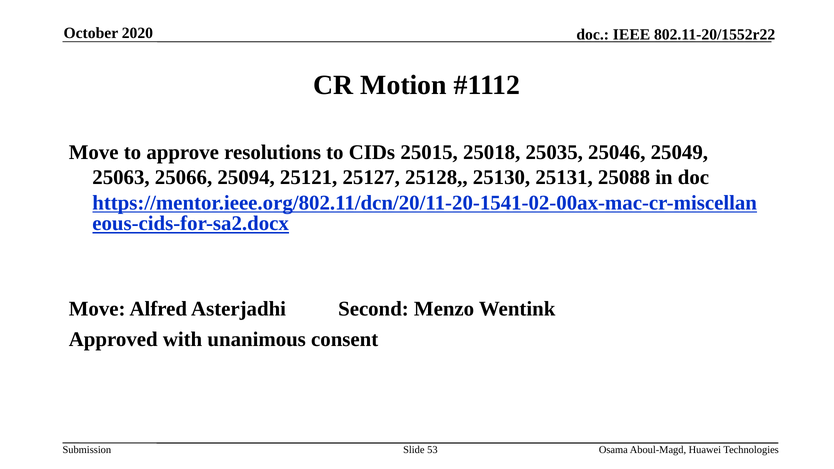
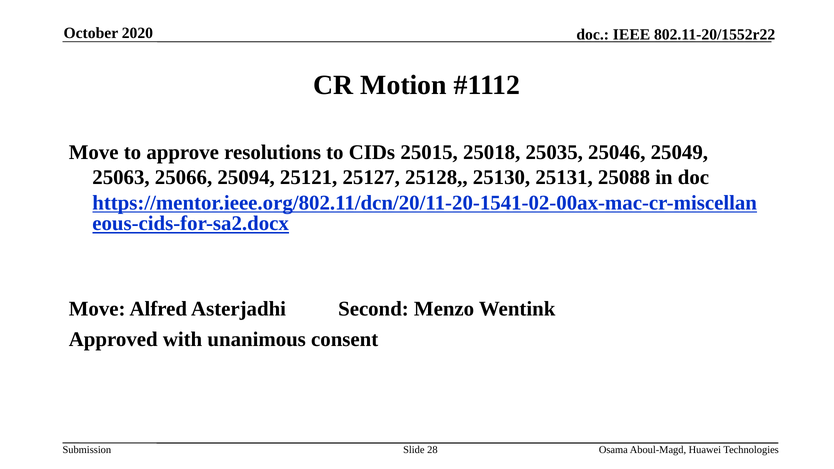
53: 53 -> 28
